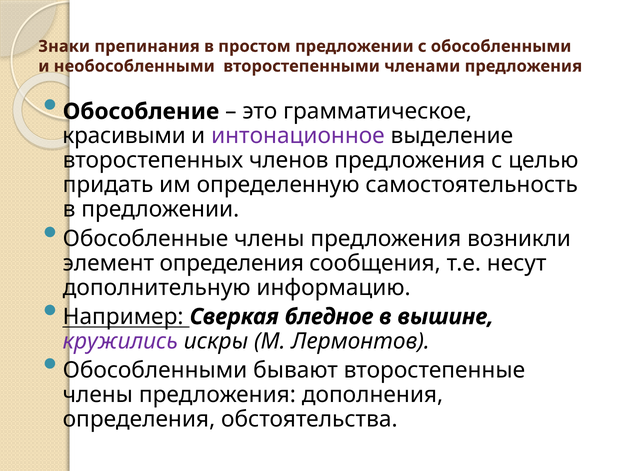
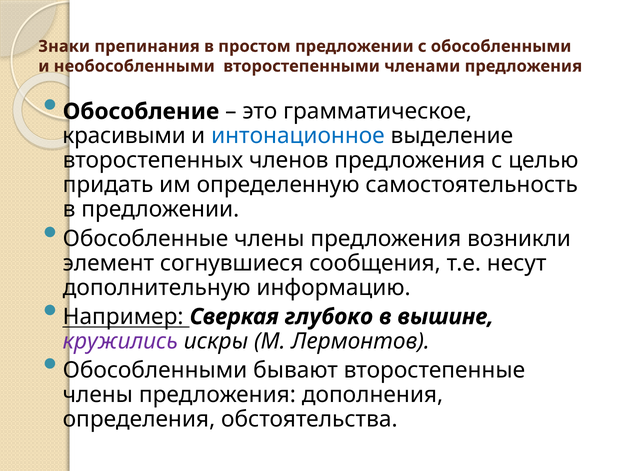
интонационное colour: purple -> blue
элемент определения: определения -> согнувшиеся
бледное: бледное -> глубоко
